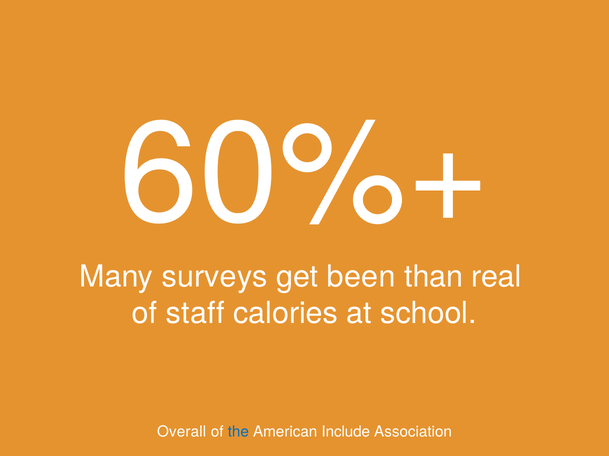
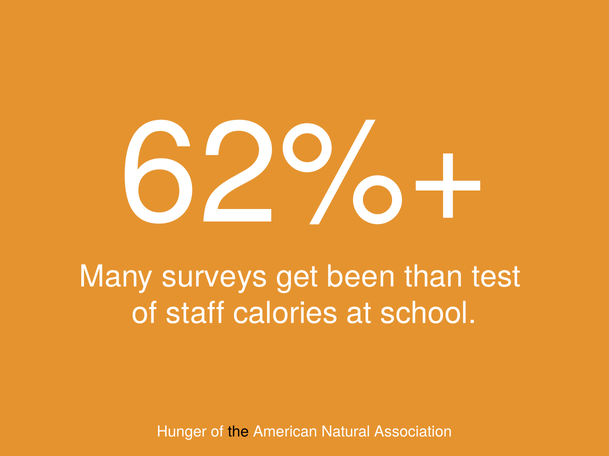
60%+: 60%+ -> 62%+
real: real -> test
Overall: Overall -> Hunger
the colour: blue -> black
Include: Include -> Natural
